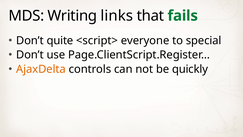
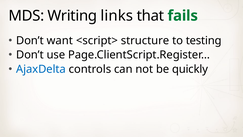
quite: quite -> want
everyone: everyone -> structure
special: special -> testing
AjaxDelta colour: orange -> blue
